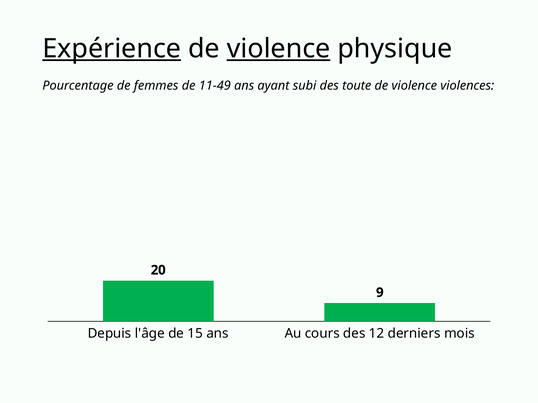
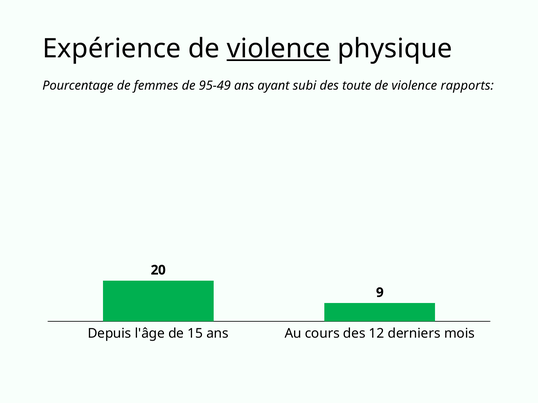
Expérience underline: present -> none
11-49: 11-49 -> 95-49
violences: violences -> rapports
